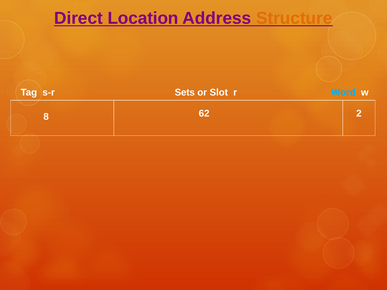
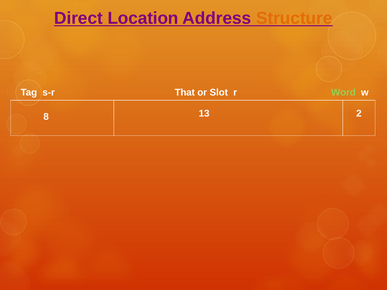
Sets: Sets -> That
Word colour: light blue -> light green
62: 62 -> 13
